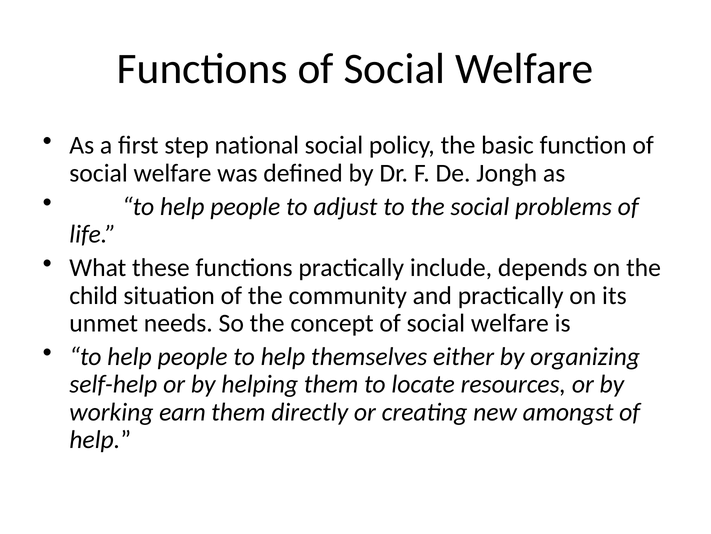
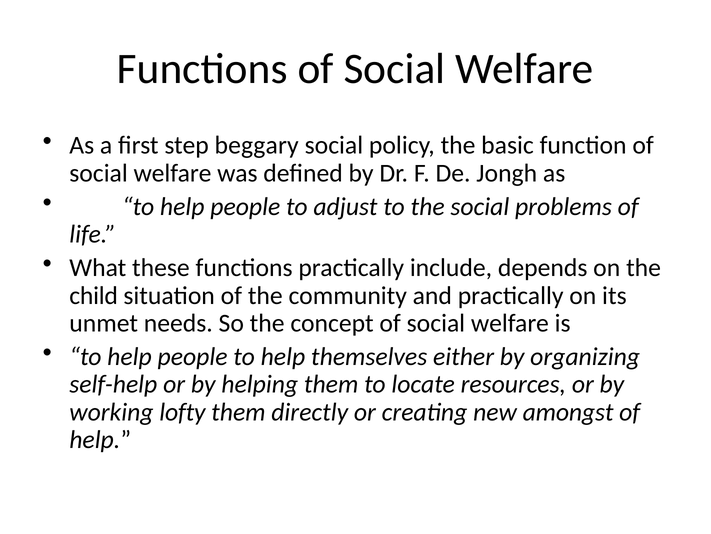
national: national -> beggary
earn: earn -> lofty
